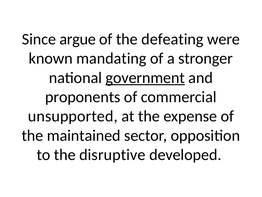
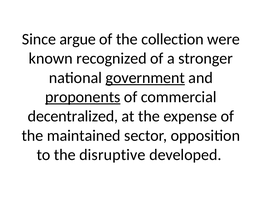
defeating: defeating -> collection
mandating: mandating -> recognized
proponents underline: none -> present
unsupported: unsupported -> decentralized
